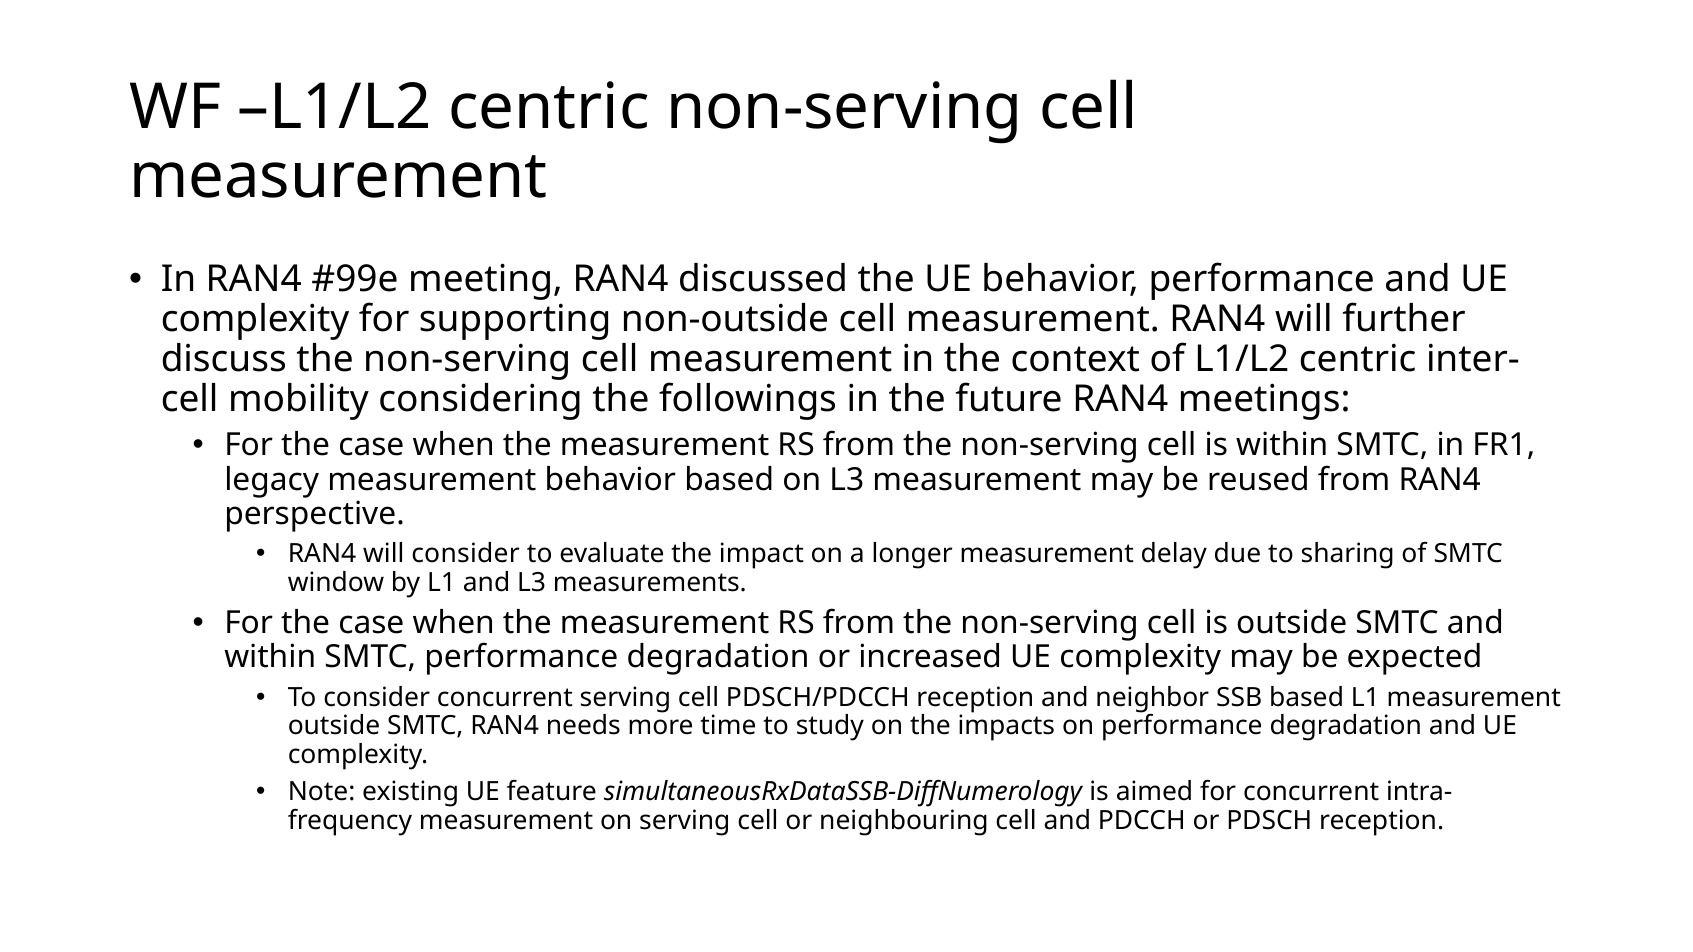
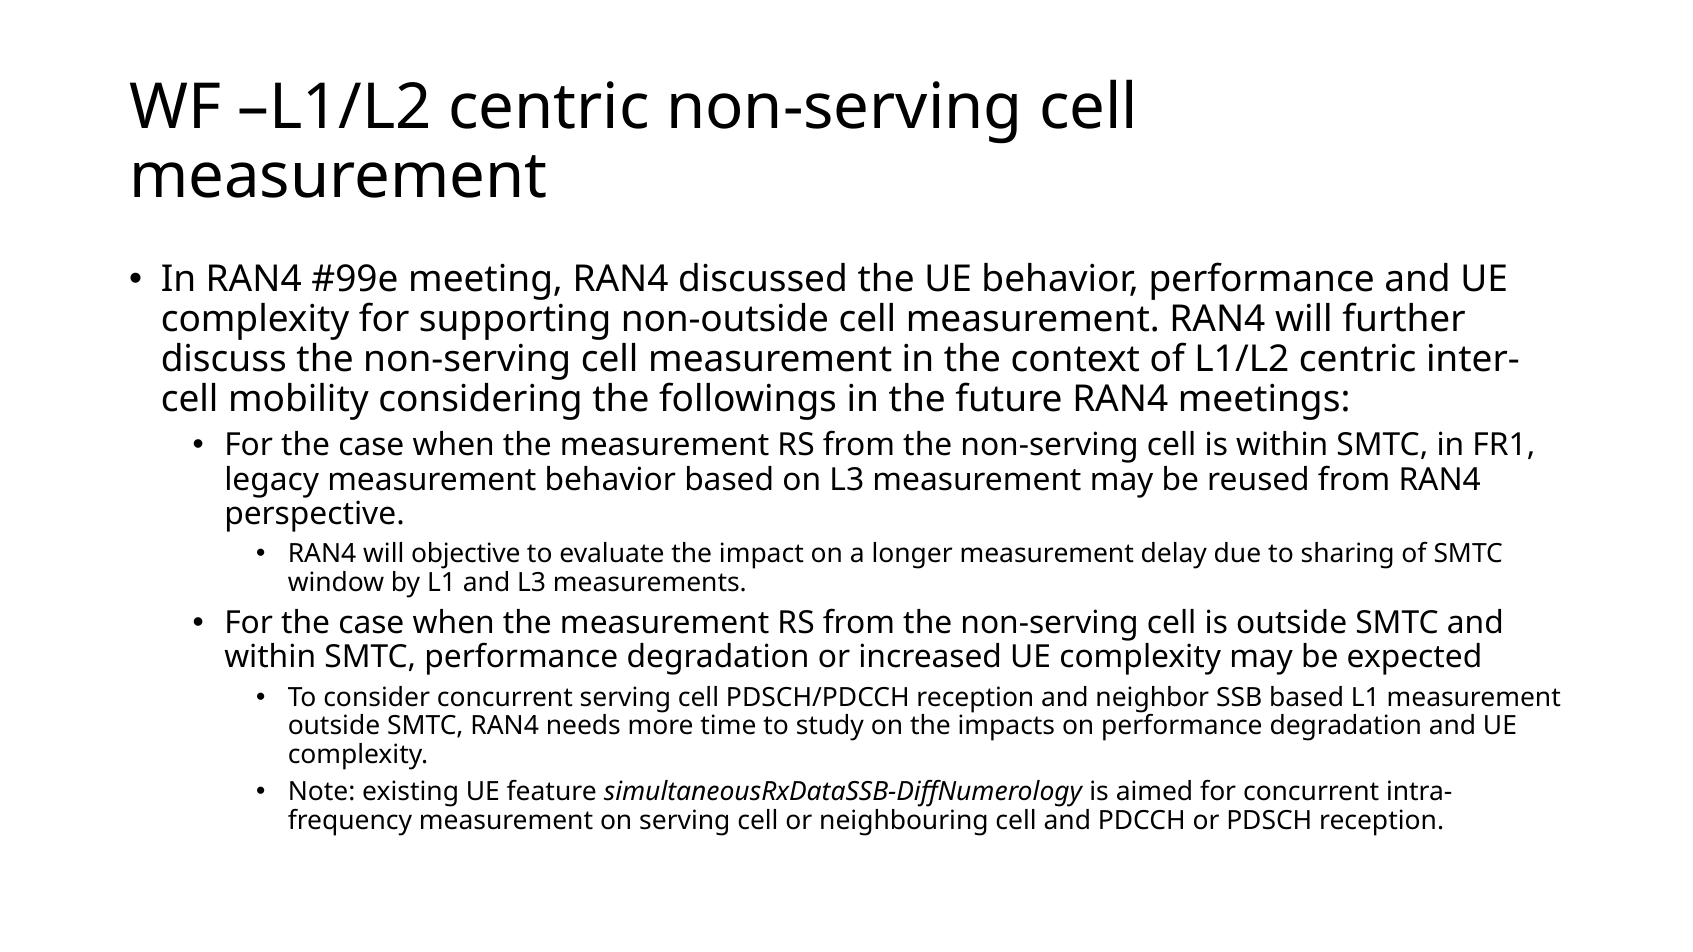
will consider: consider -> objective
